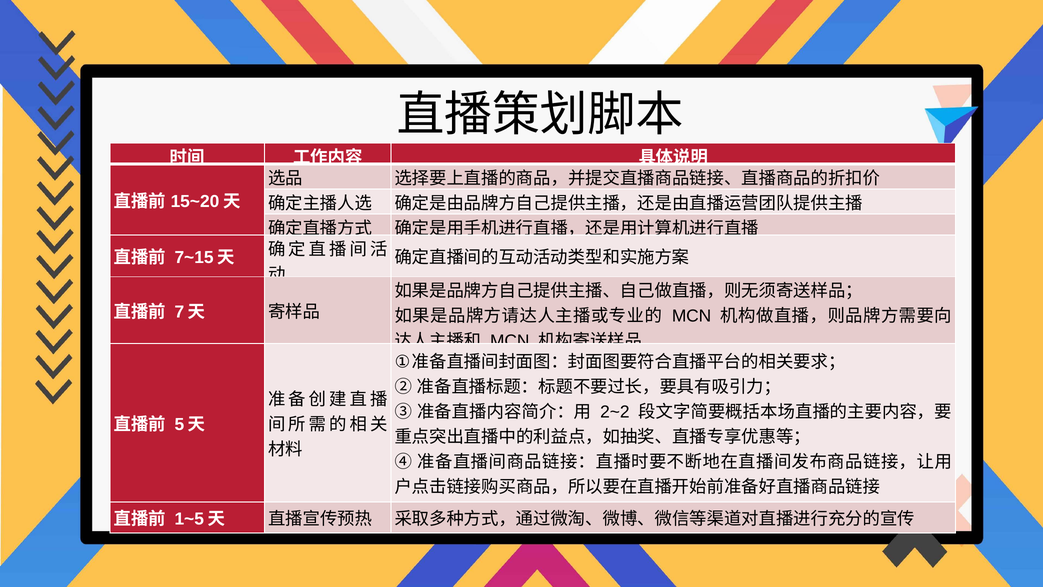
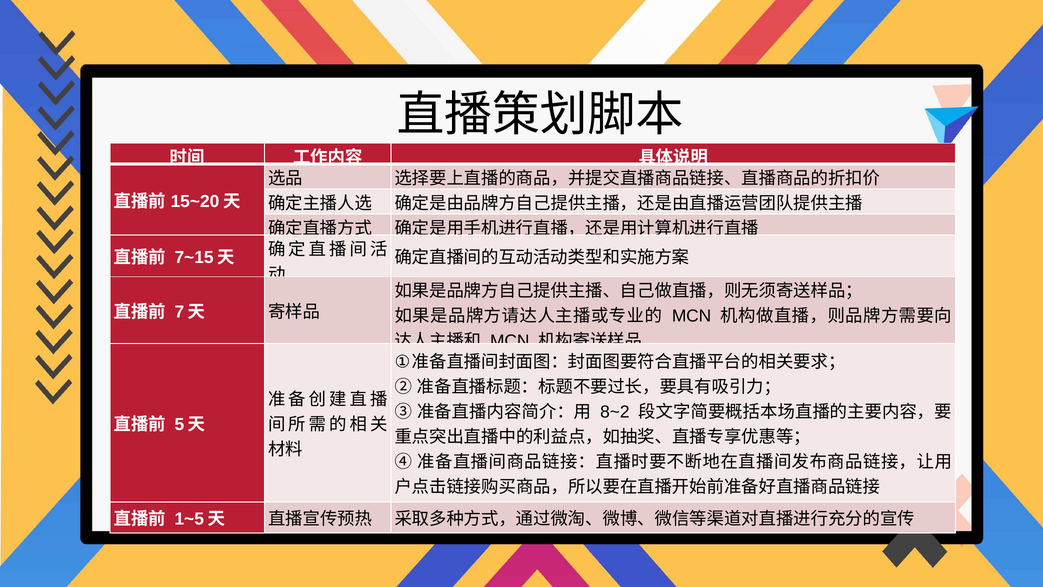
2~2: 2~2 -> 8~2
